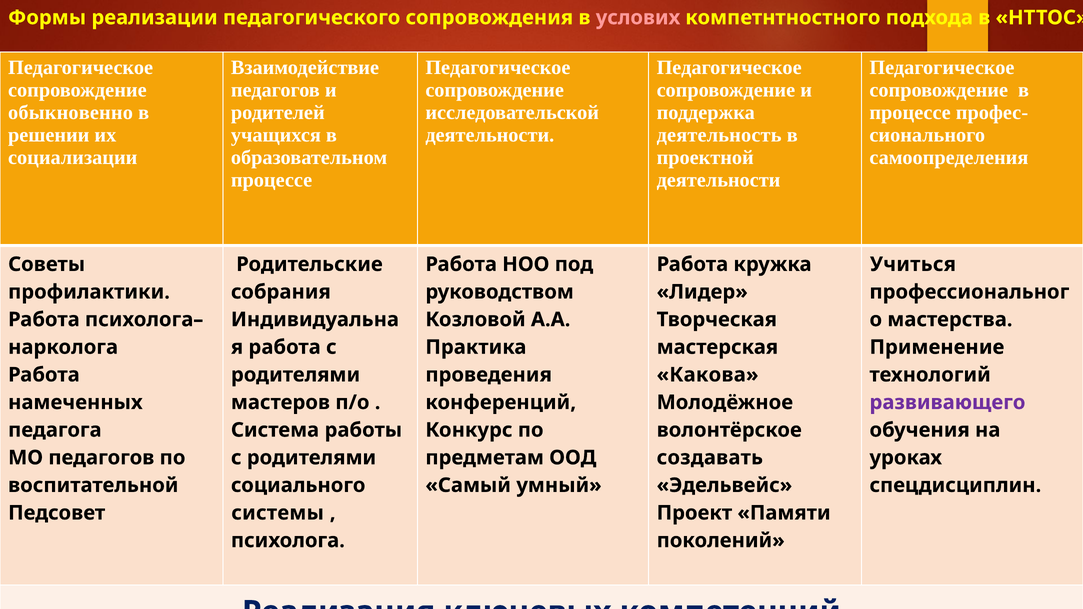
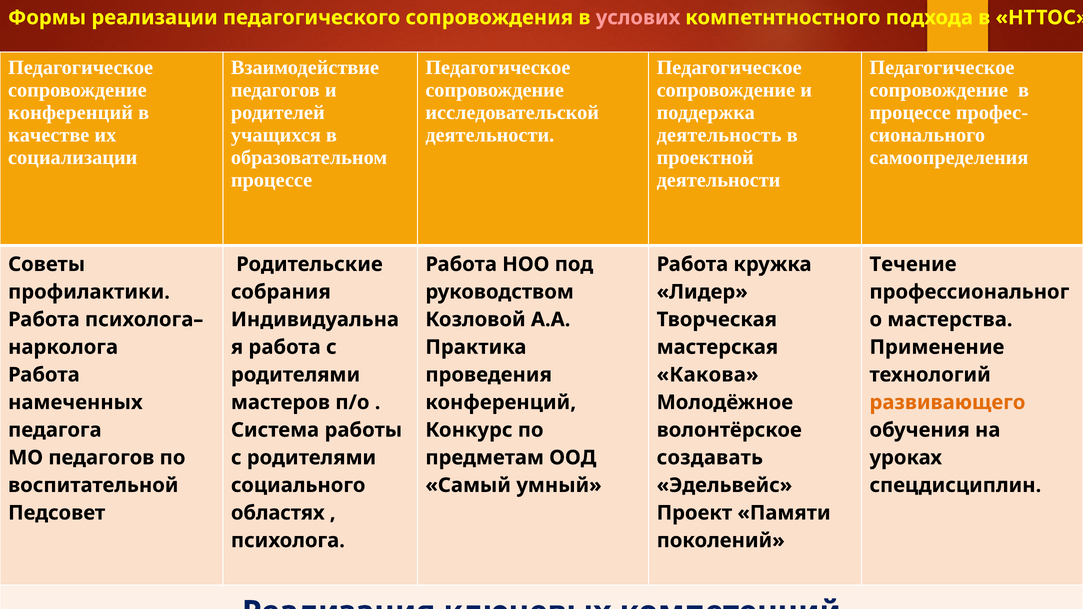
обыкновенно at (71, 113): обыкновенно -> конференций
решении: решении -> качестве
Учиться: Учиться -> Течение
развивающего colour: purple -> orange
системы: системы -> областях
